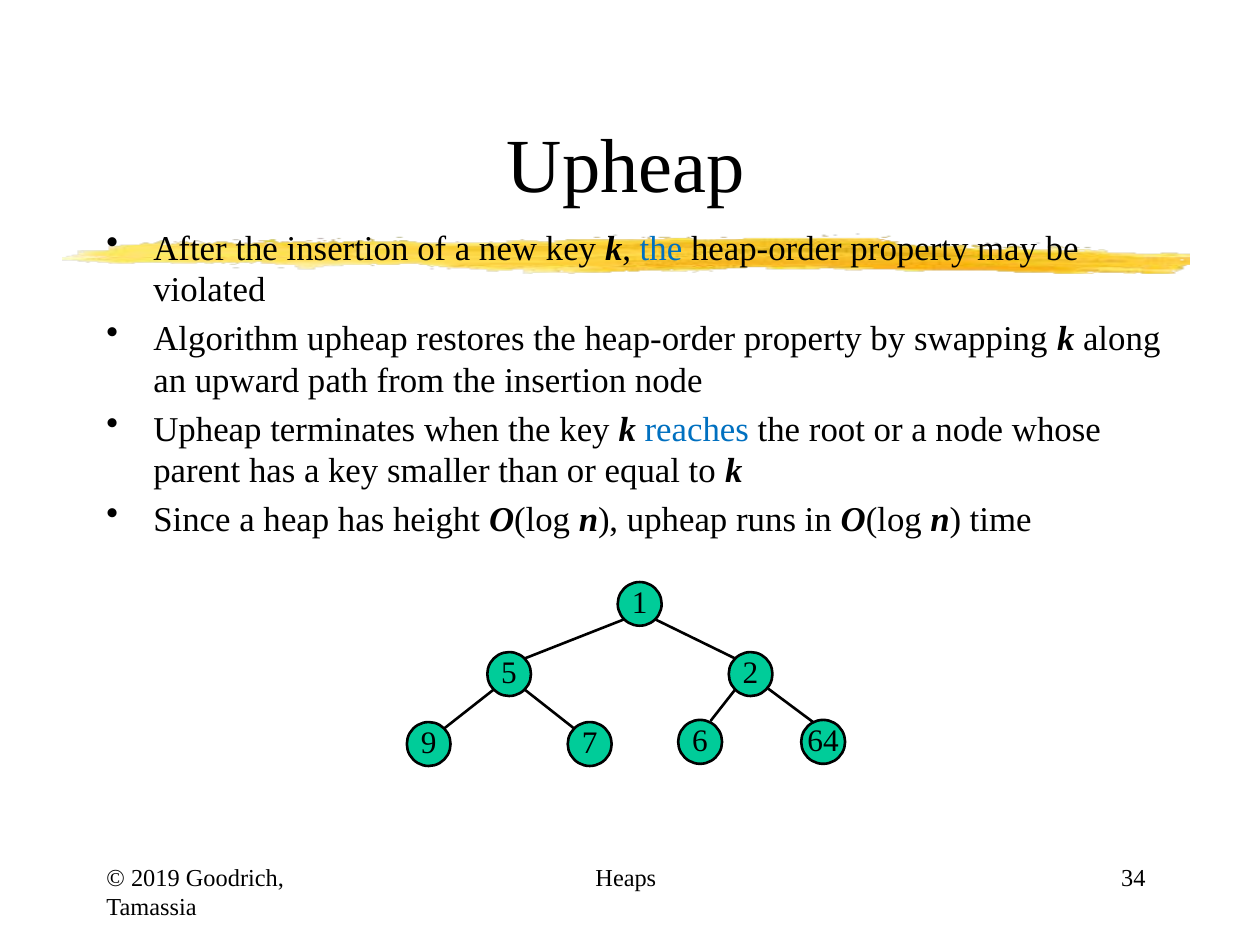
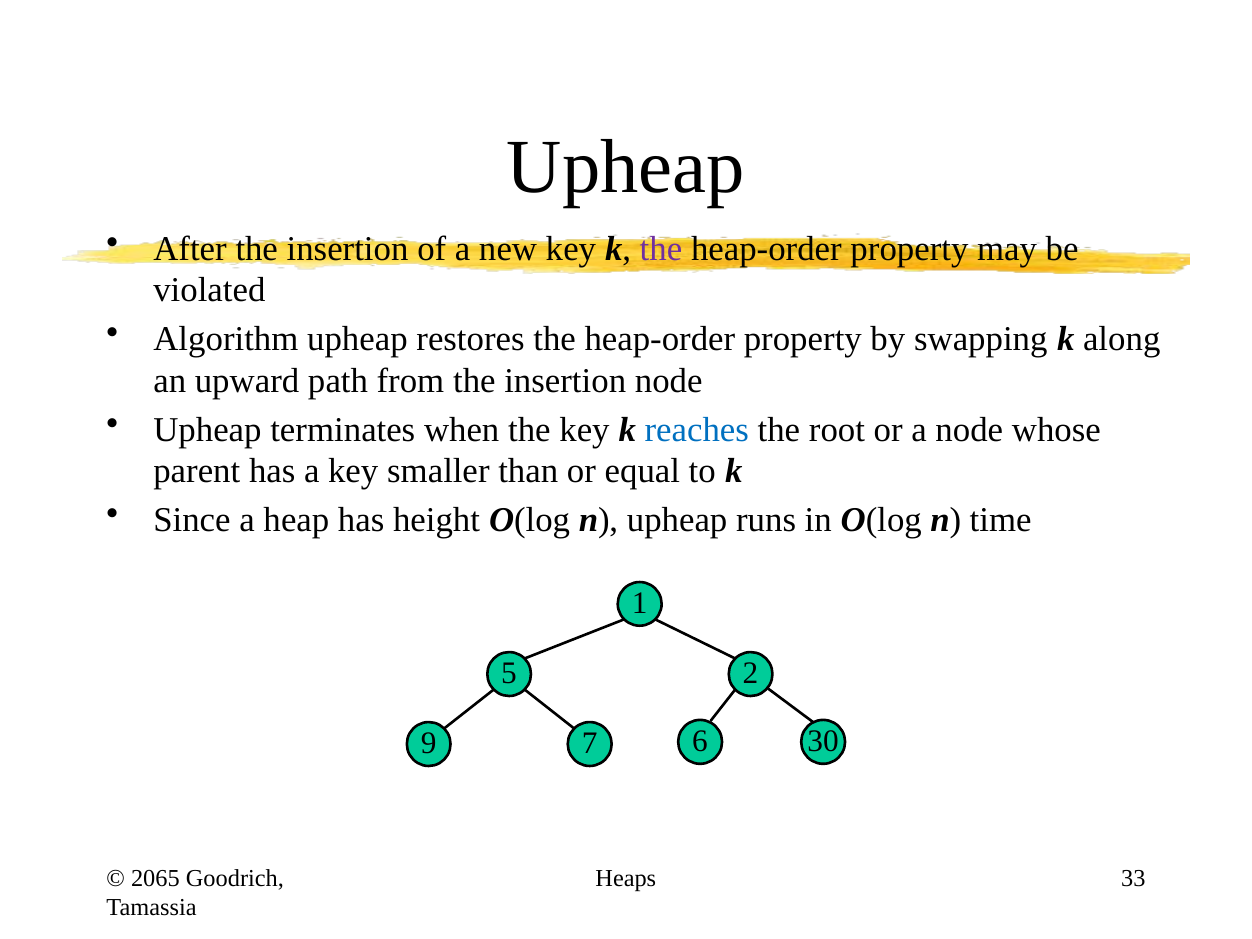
the at (661, 249) colour: blue -> purple
64: 64 -> 30
2019: 2019 -> 2065
34: 34 -> 33
